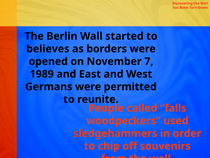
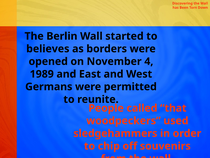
7: 7 -> 4
falls: falls -> that
